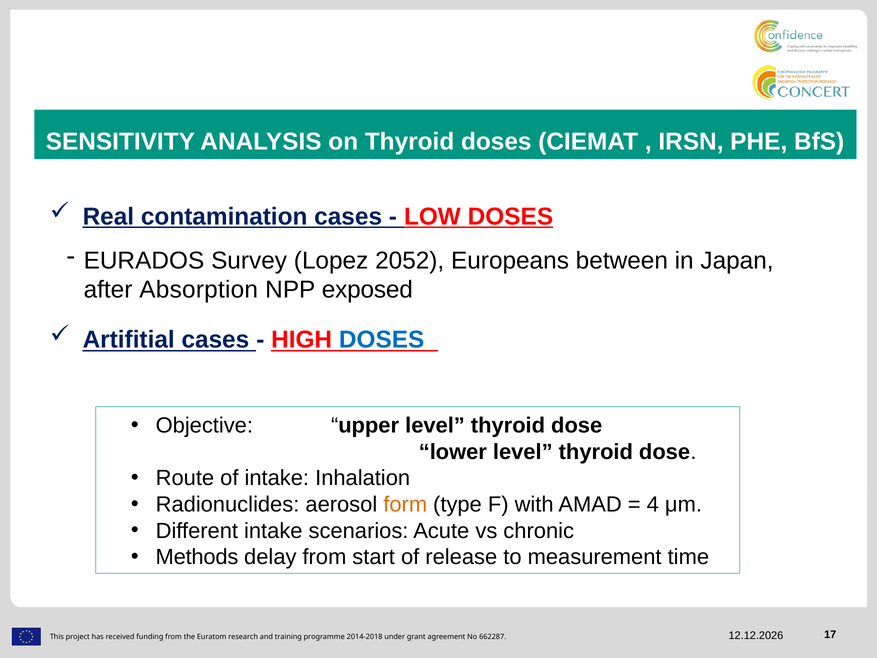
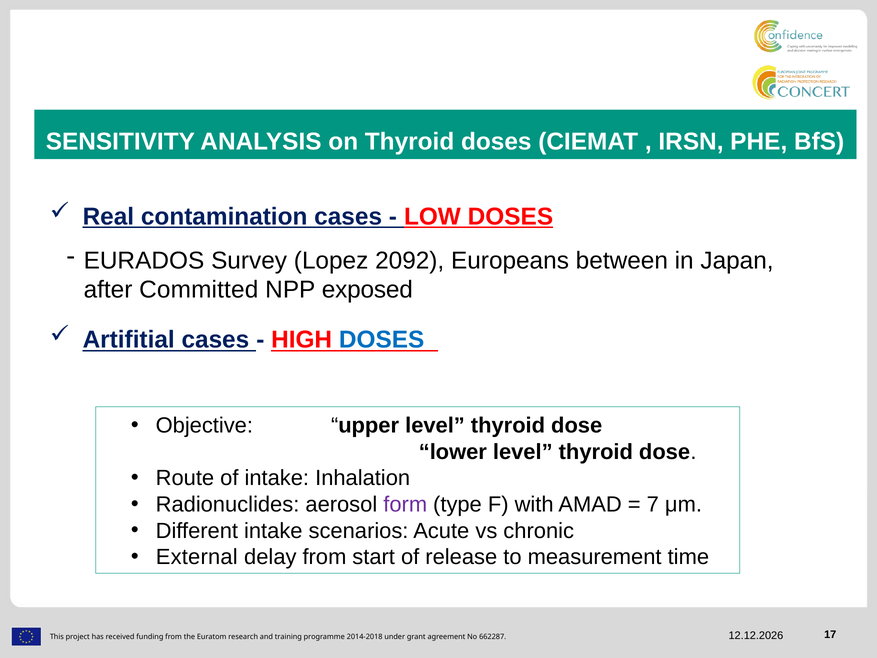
2052: 2052 -> 2092
Absorption: Absorption -> Committed
form colour: orange -> purple
4: 4 -> 7
Methods: Methods -> External
